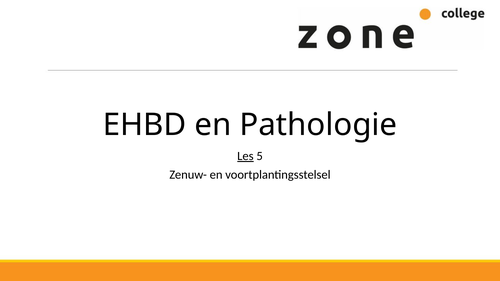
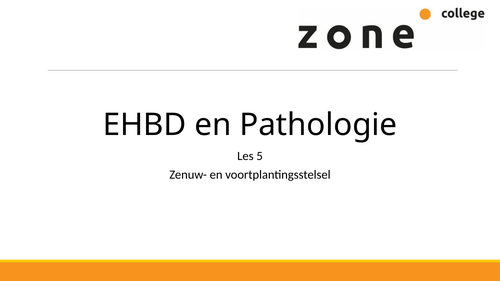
Les underline: present -> none
